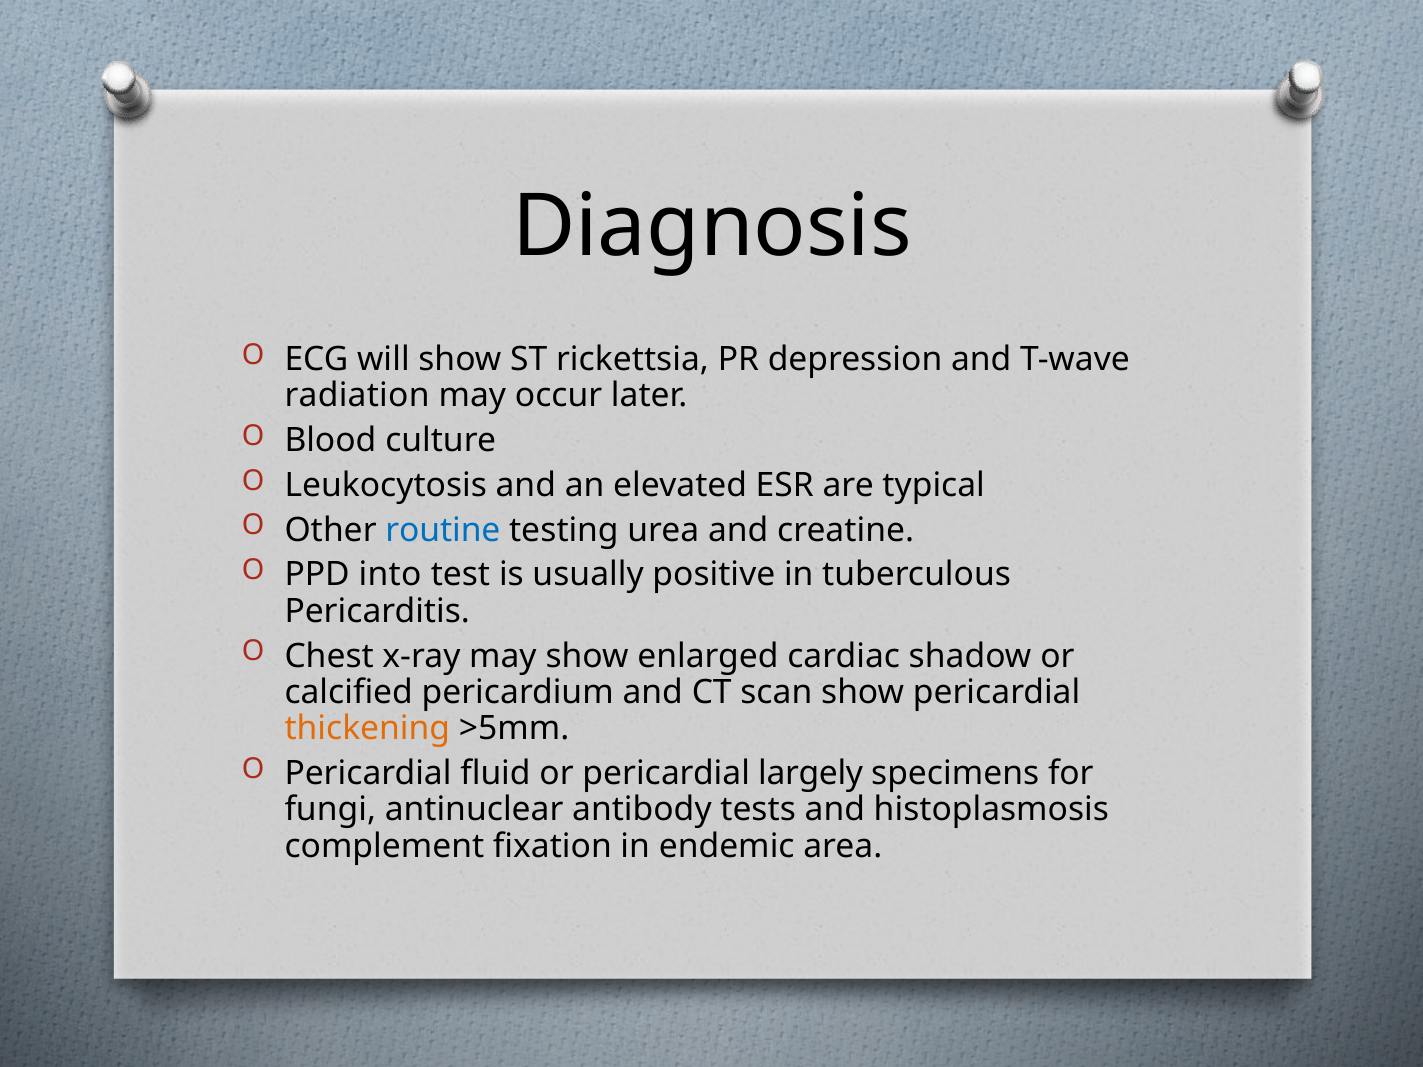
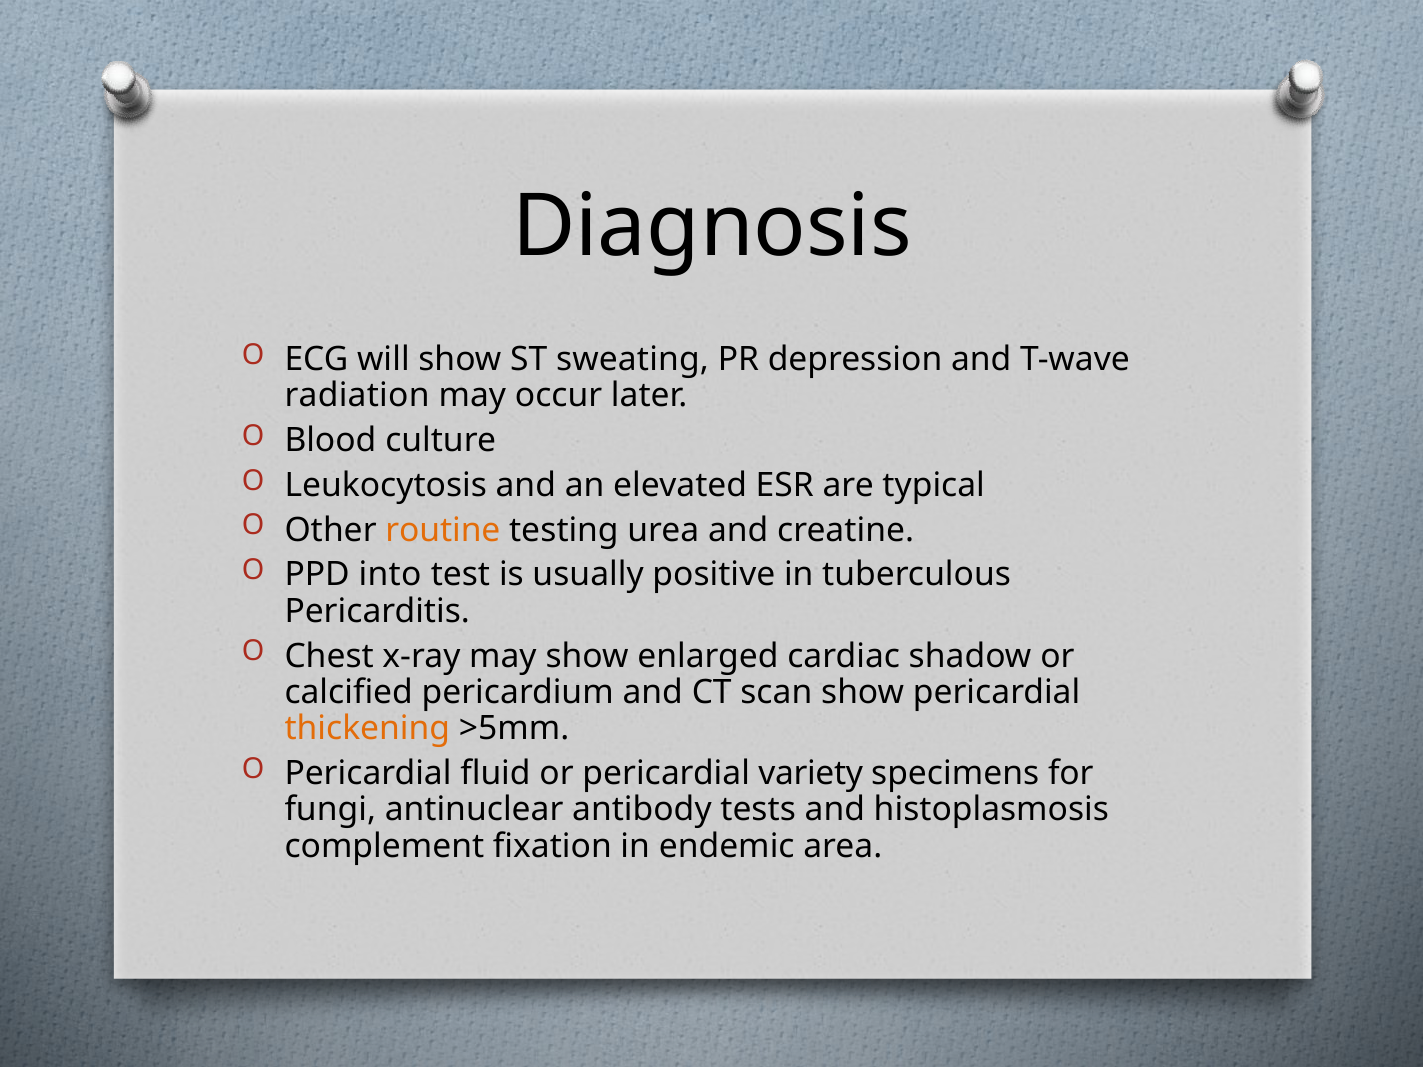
rickettsia: rickettsia -> sweating
routine colour: blue -> orange
largely: largely -> variety
